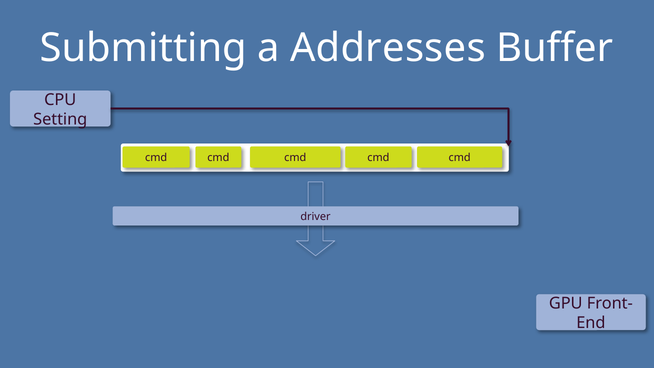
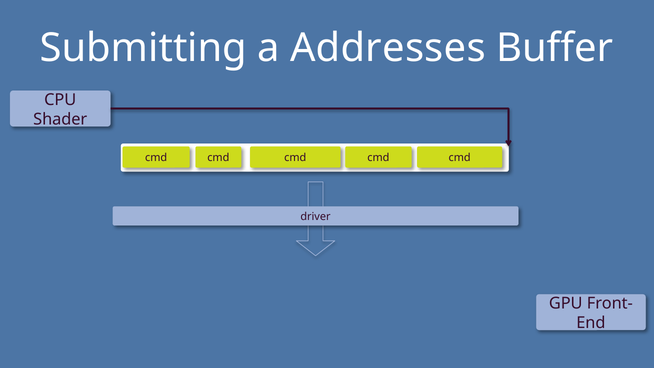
Setting: Setting -> Shader
